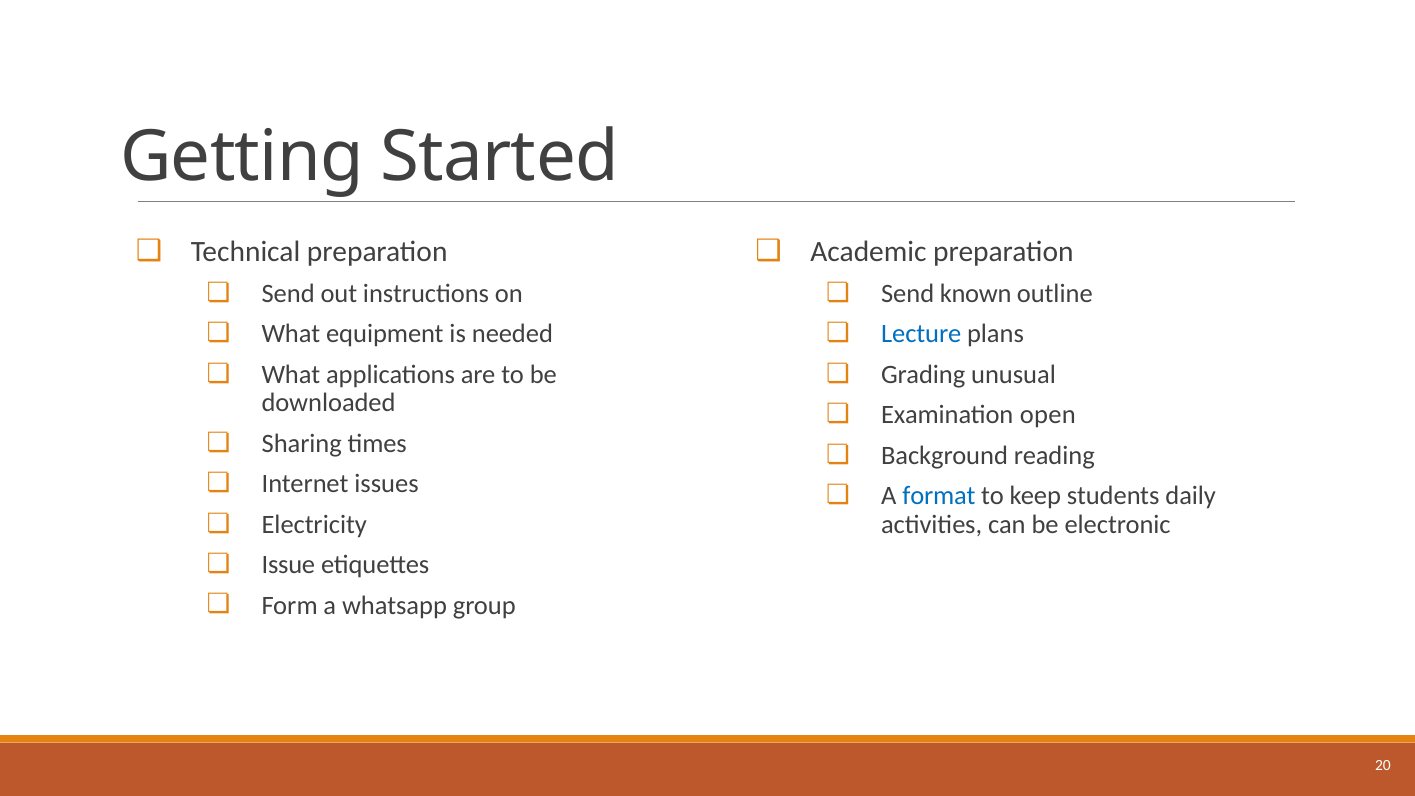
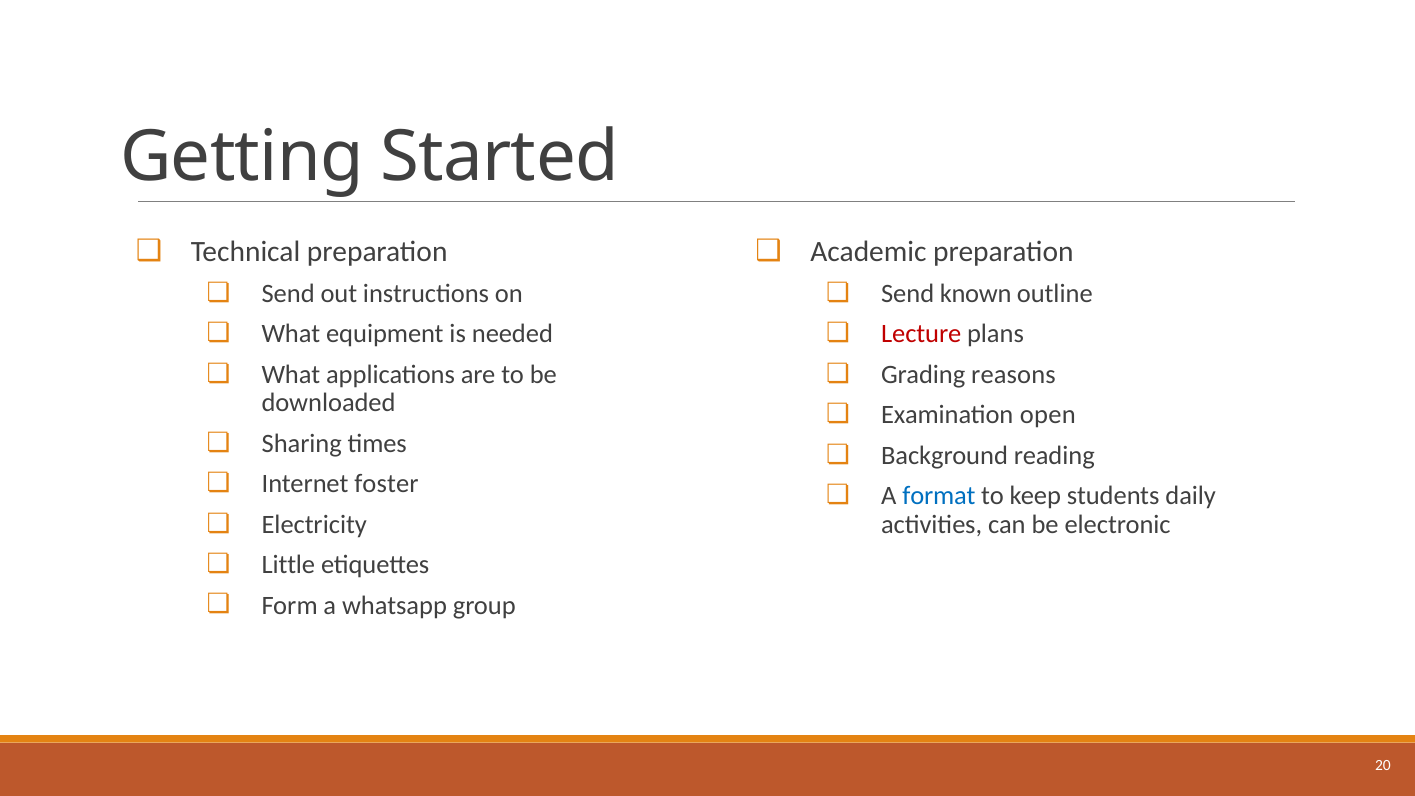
Lecture colour: blue -> red
unusual: unusual -> reasons
issues: issues -> foster
Issue: Issue -> Little
